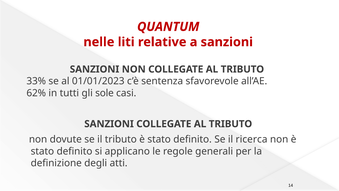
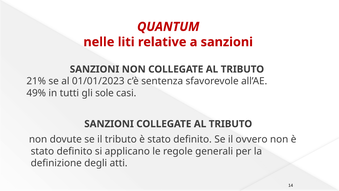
33%: 33% -> 21%
62%: 62% -> 49%
ricerca: ricerca -> ovvero
